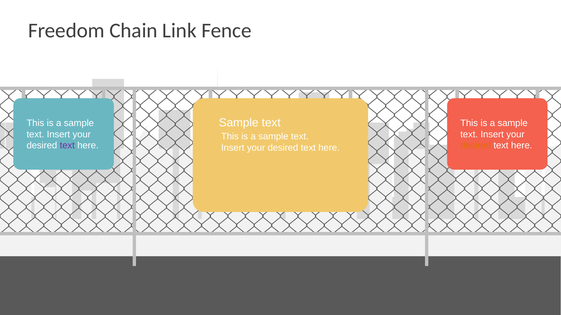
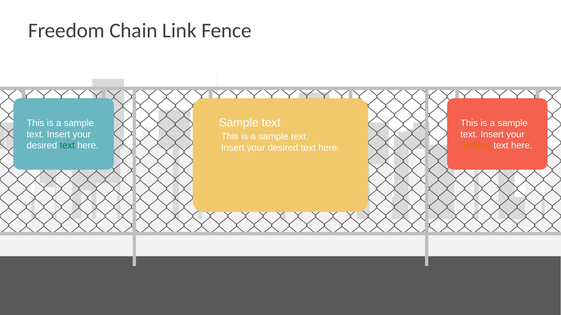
text at (67, 146) colour: purple -> green
